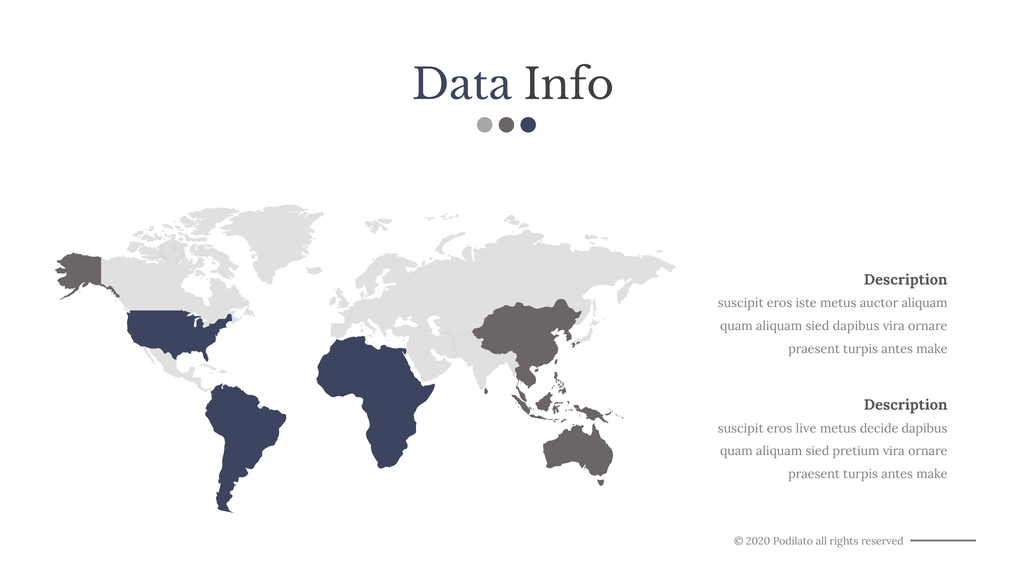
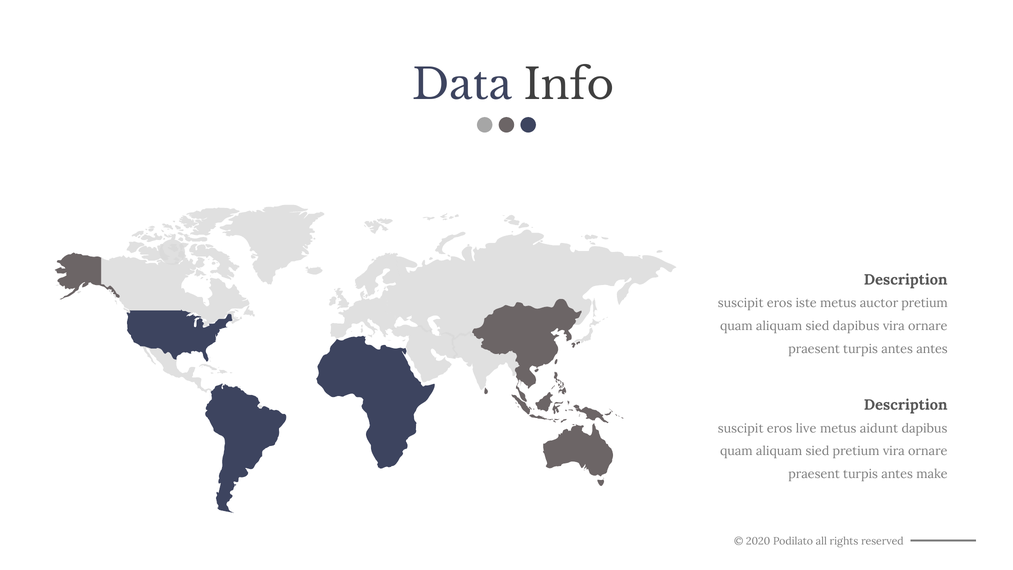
auctor aliquam: aliquam -> pretium
make at (932, 349): make -> antes
decide: decide -> aidunt
